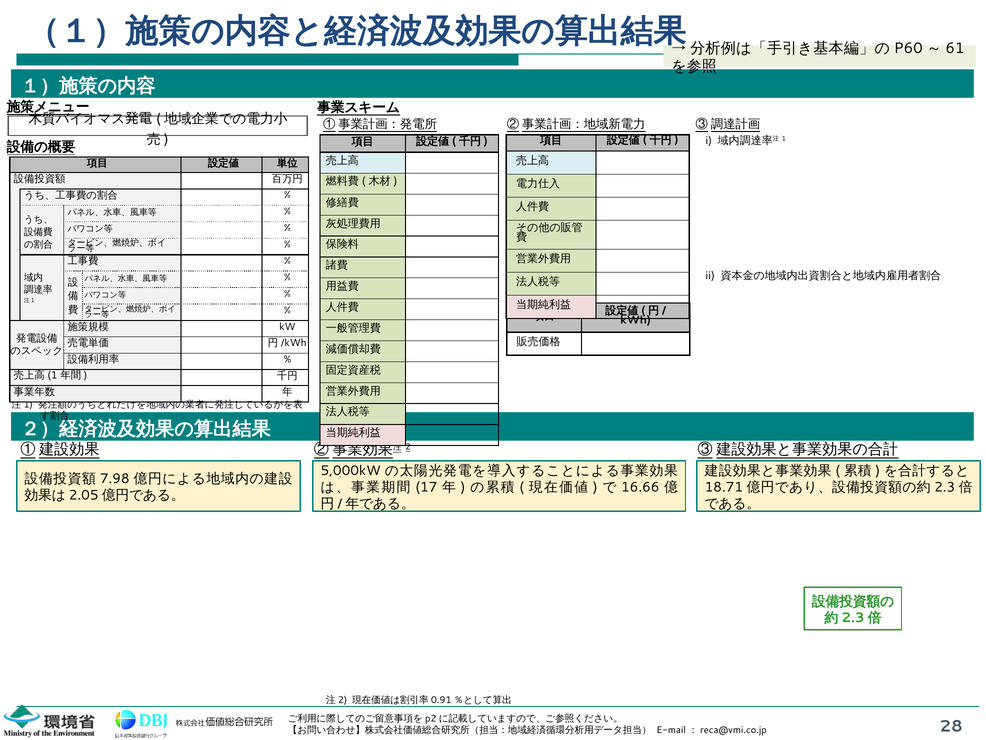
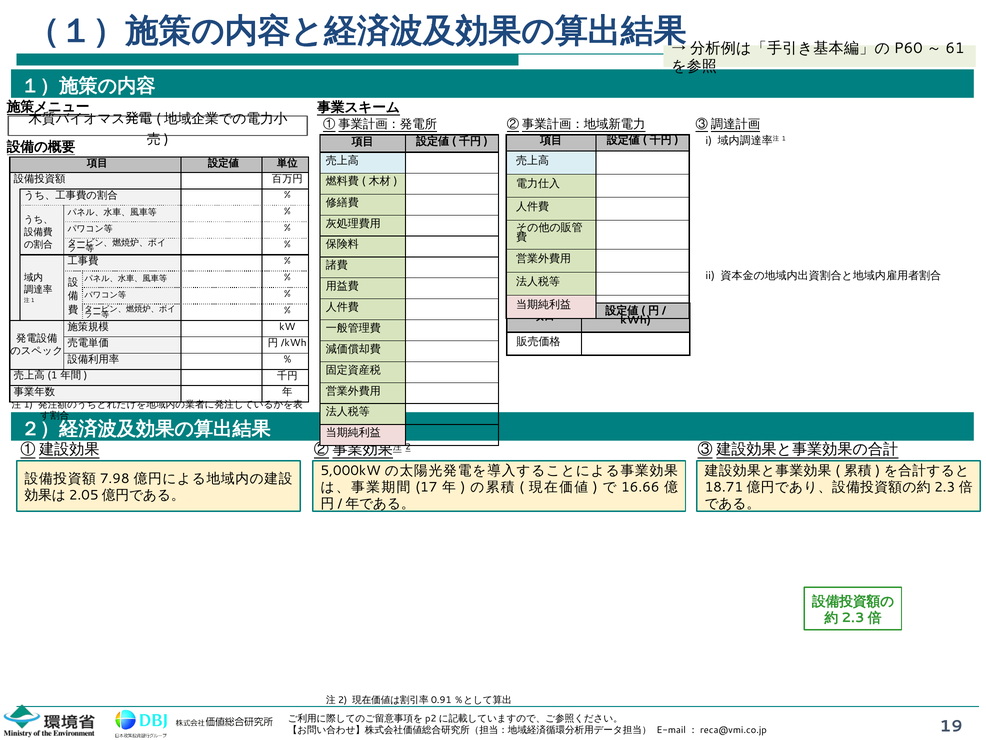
28: 28 -> 19
